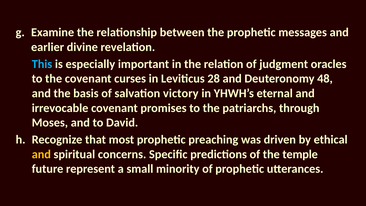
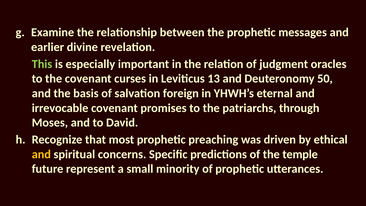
This colour: light blue -> light green
28: 28 -> 13
48: 48 -> 50
victory: victory -> foreign
